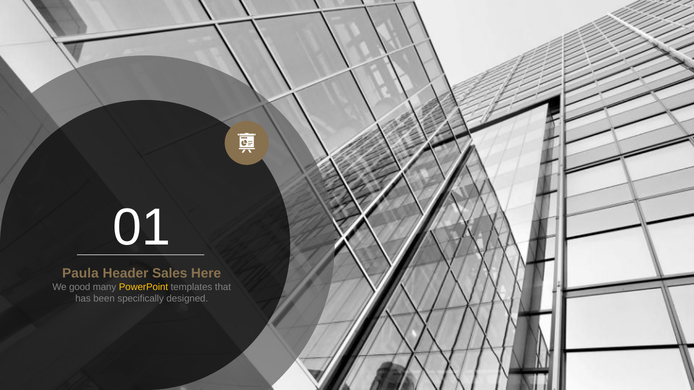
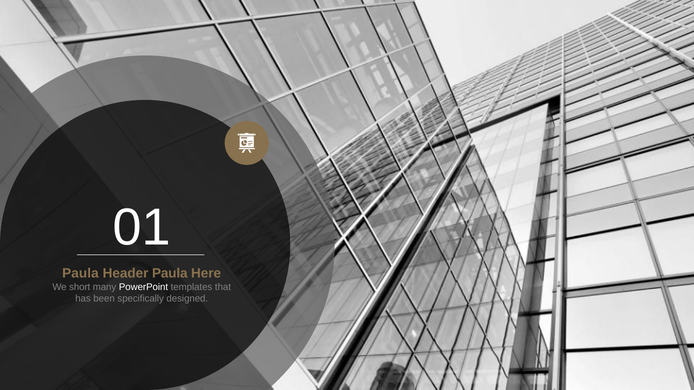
Header Sales: Sales -> Paula
good: good -> short
PowerPoint colour: yellow -> white
